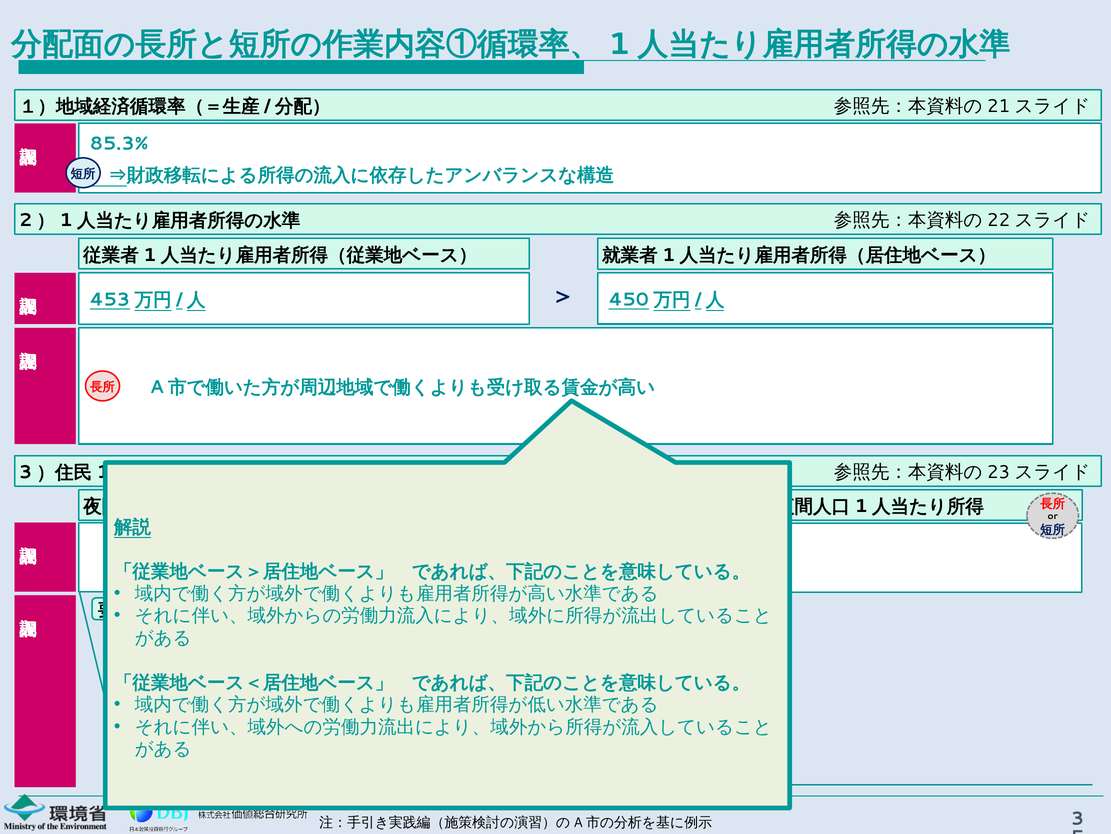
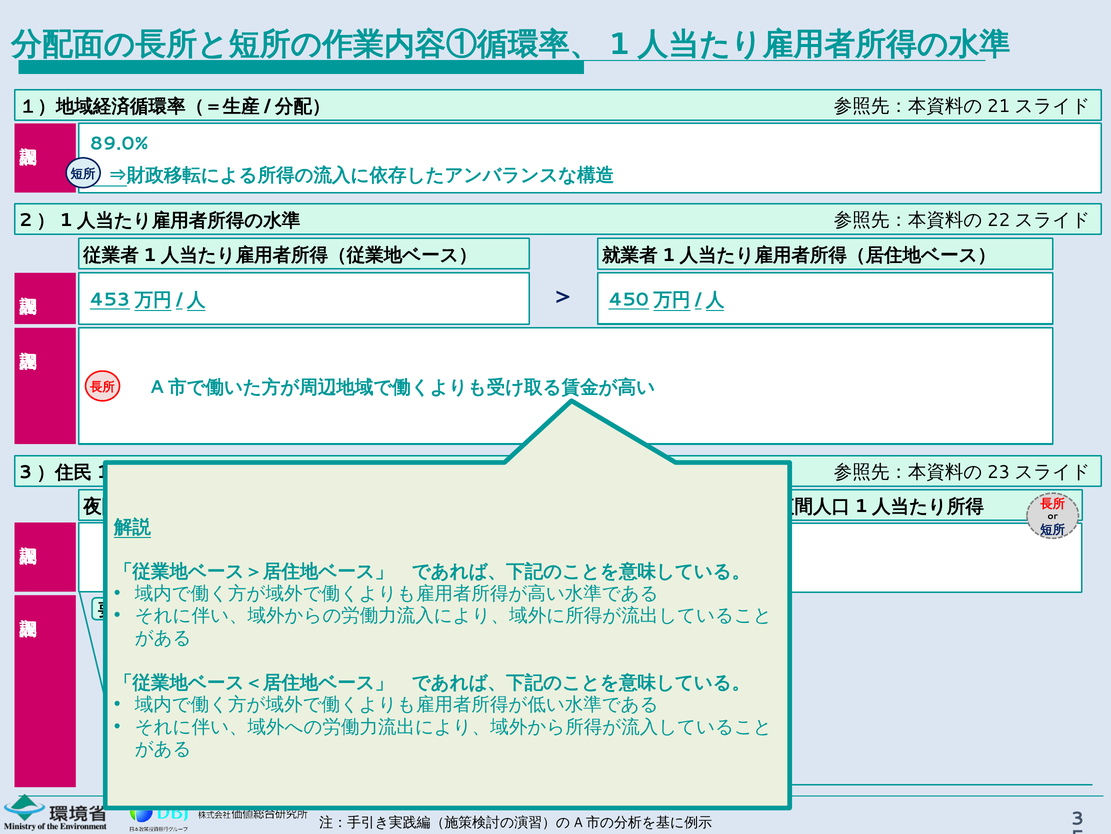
85.3%: 85.3% -> 89.0%
